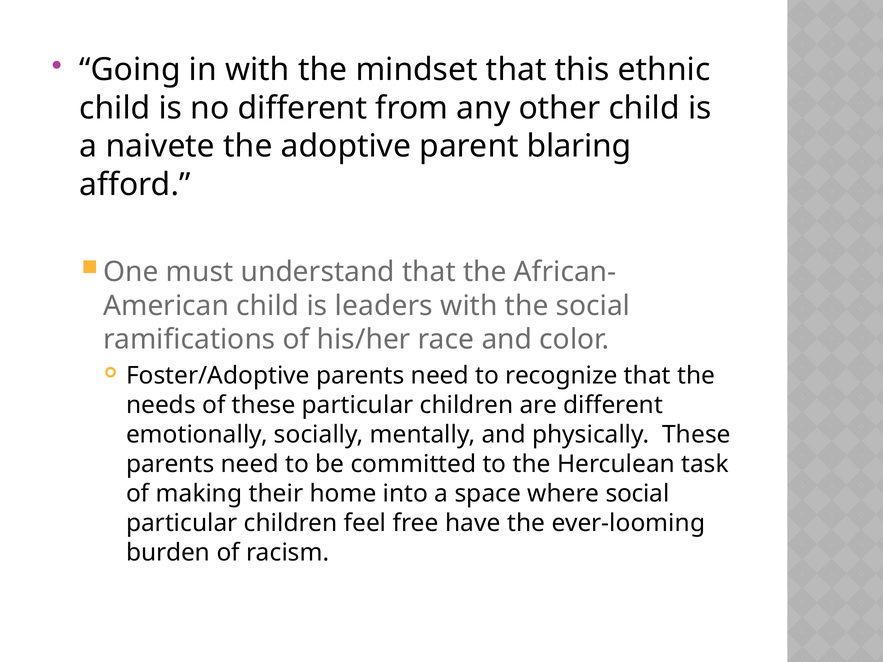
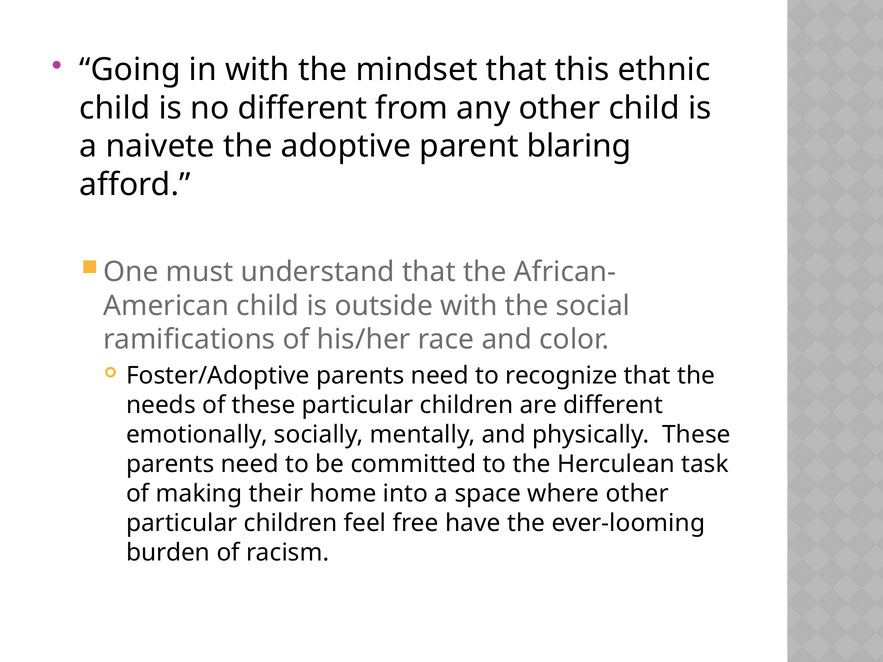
leaders: leaders -> outside
where social: social -> other
